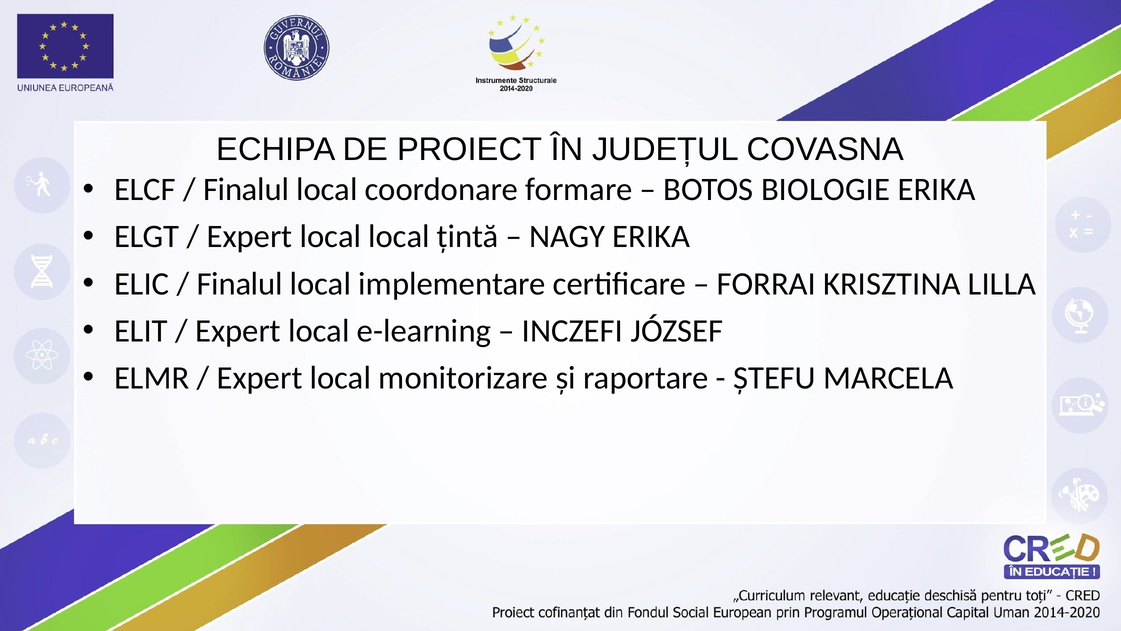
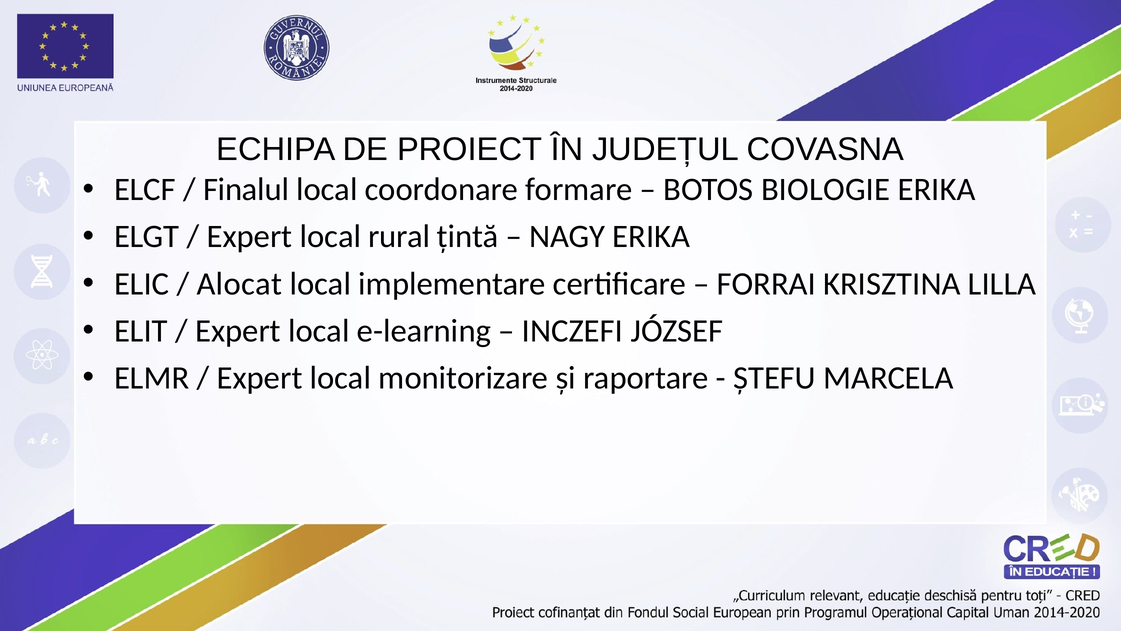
local local: local -> rural
Finalul at (240, 284): Finalul -> Alocat
